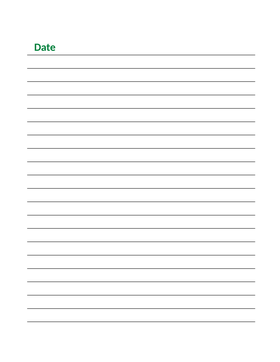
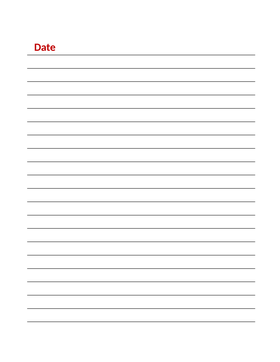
Date colour: green -> red
